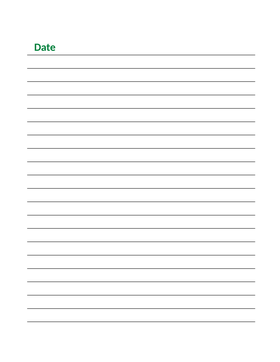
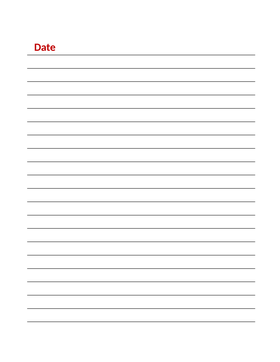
Date colour: green -> red
